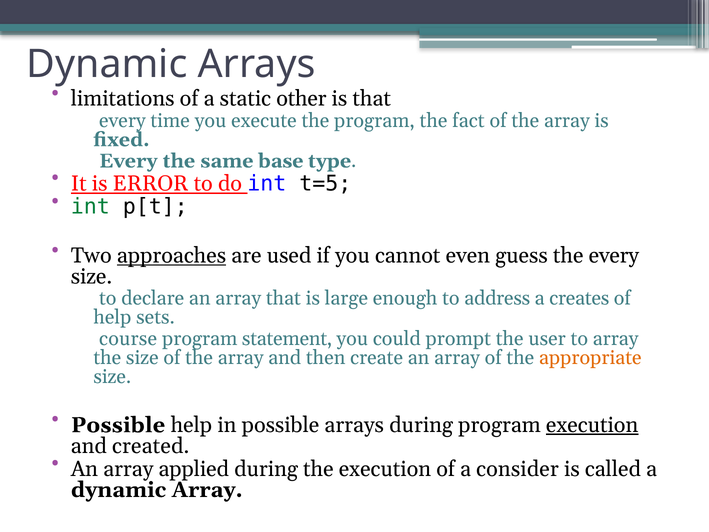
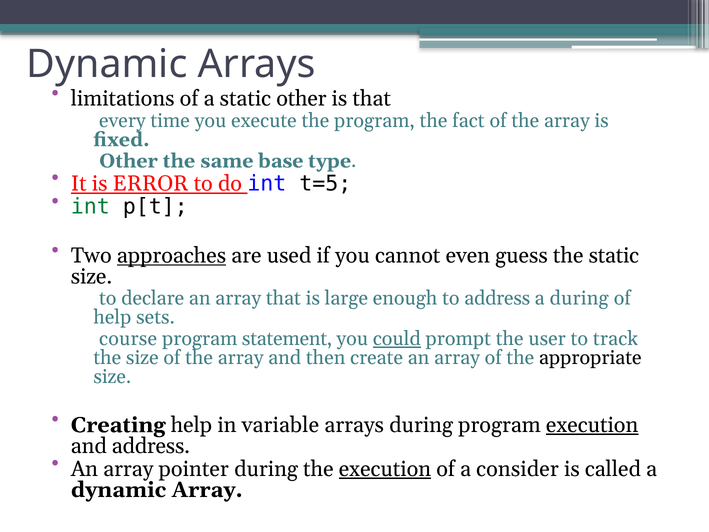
Every at (128, 161): Every -> Other
the every: every -> static
a creates: creates -> during
could underline: none -> present
to array: array -> track
appropriate colour: orange -> black
Possible at (118, 425): Possible -> Creating
in possible: possible -> variable
and created: created -> address
applied: applied -> pointer
execution at (385, 469) underline: none -> present
